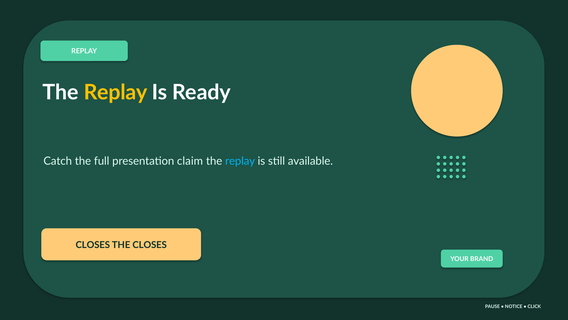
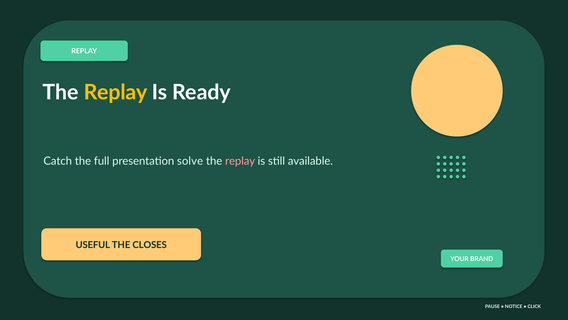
claim: claim -> solve
replay at (240, 161) colour: light blue -> pink
CLOSES at (93, 245): CLOSES -> USEFUL
